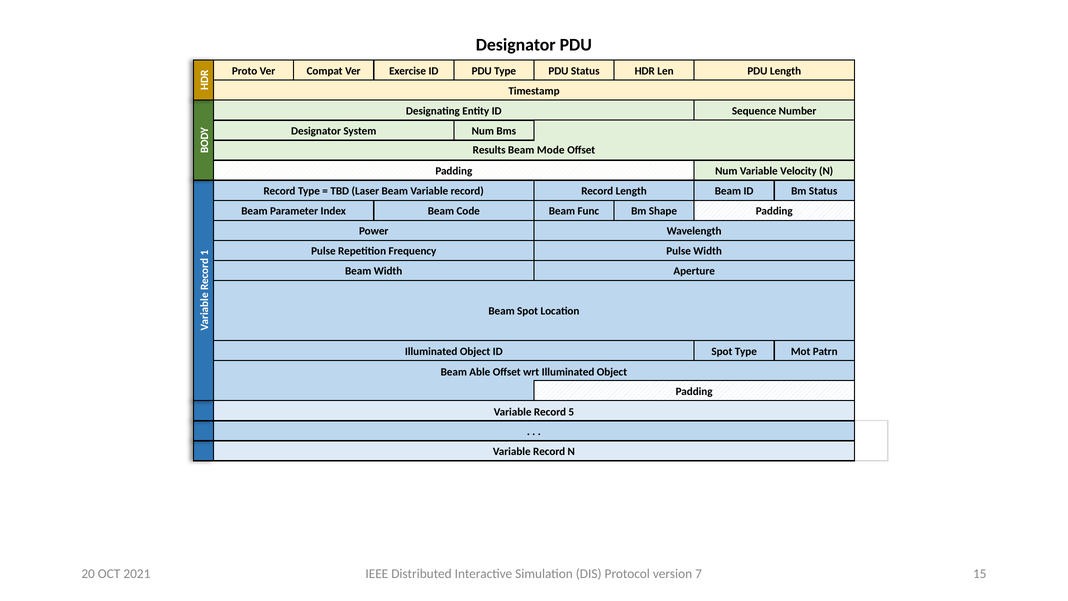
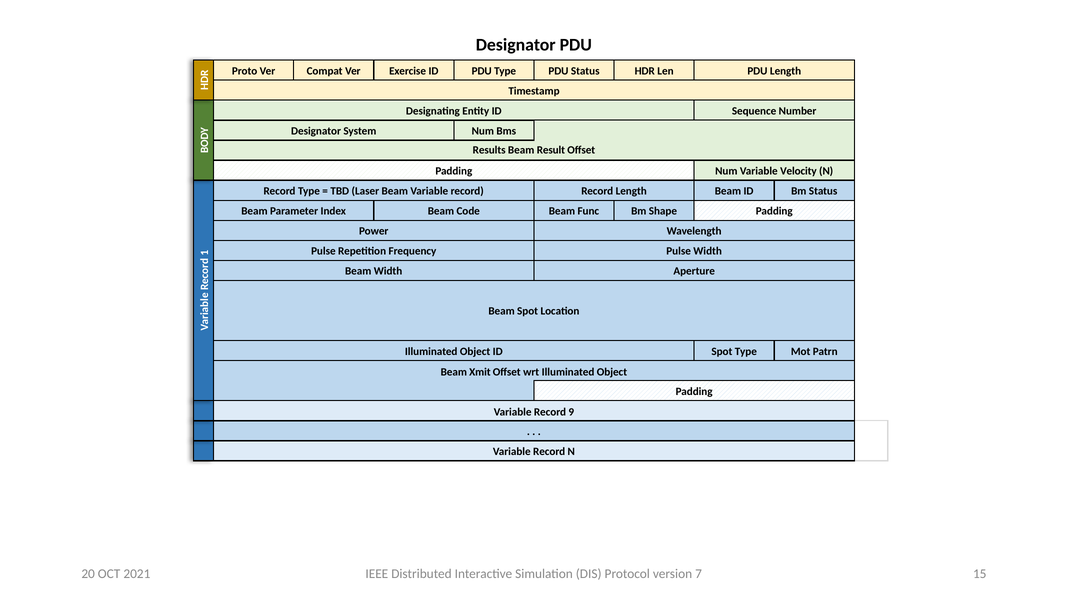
Mode: Mode -> Result
Able: Able -> Xmit
5: 5 -> 9
